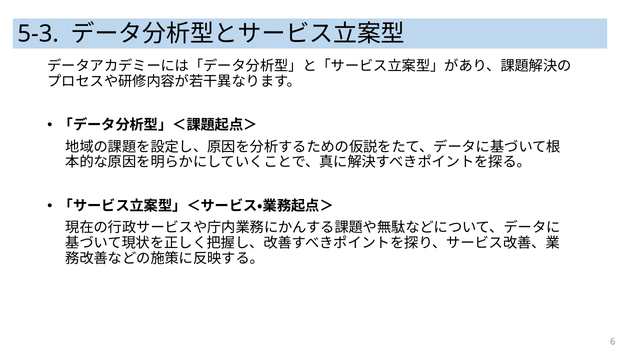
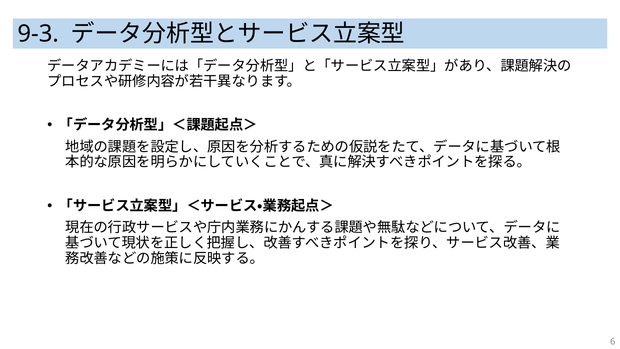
5-3: 5-3 -> 9-3
